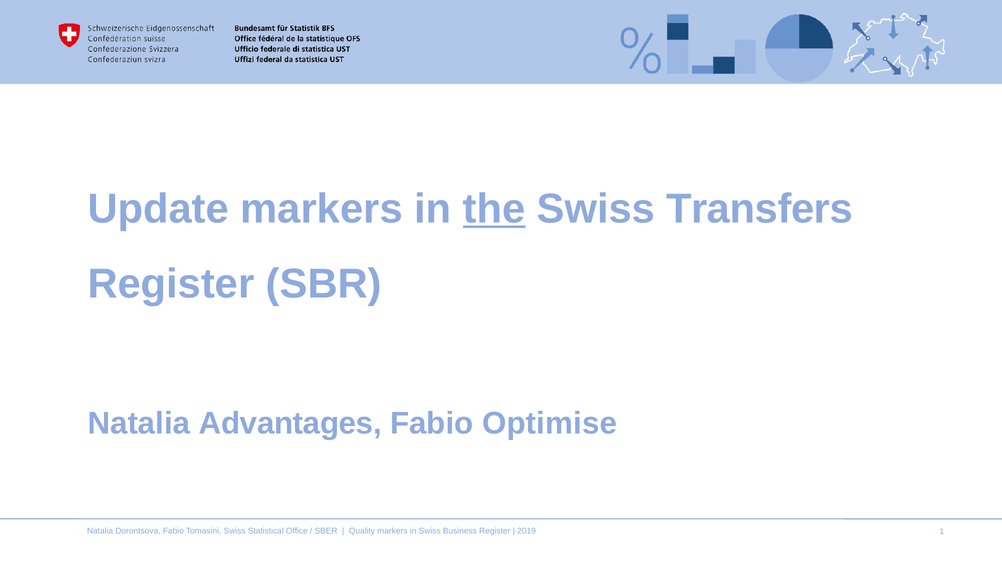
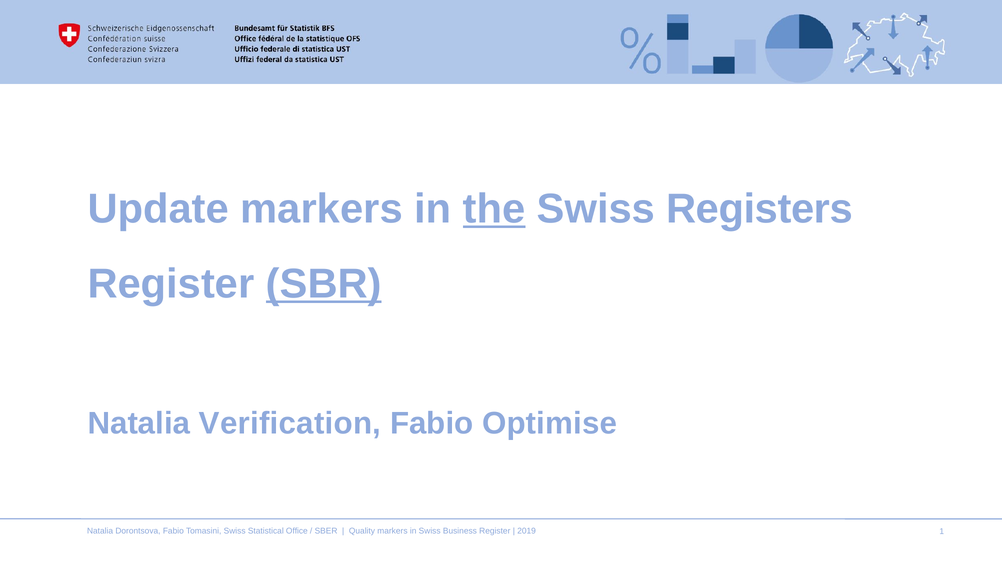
Transfers: Transfers -> Registers
SBR underline: none -> present
Advantages: Advantages -> Verification
